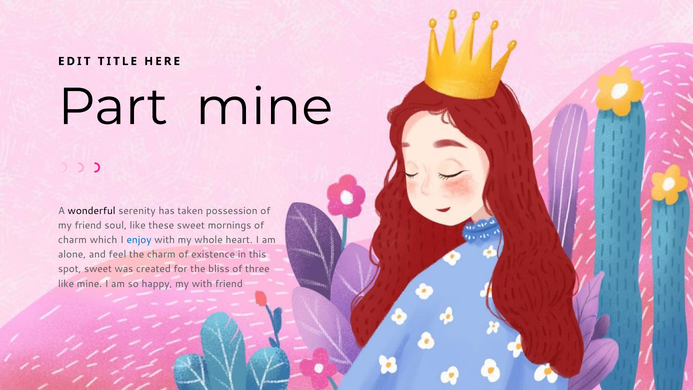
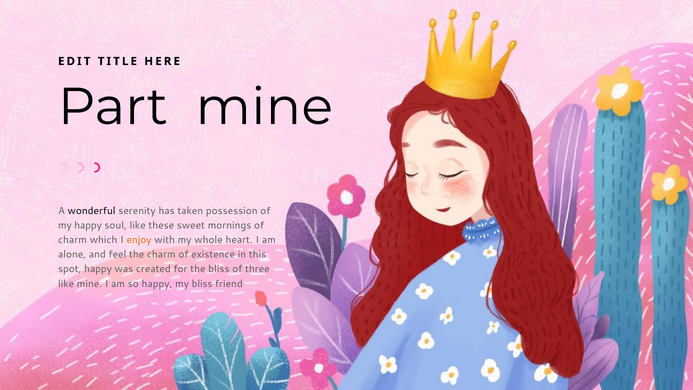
my friend: friend -> happy
enjoy colour: blue -> orange
spot sweet: sweet -> happy
my with: with -> bliss
